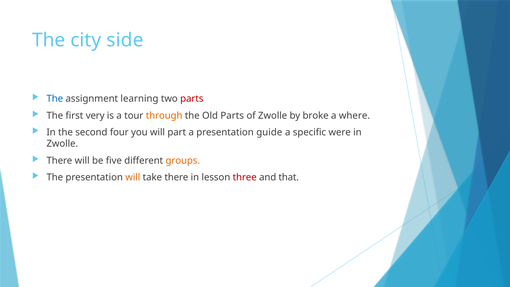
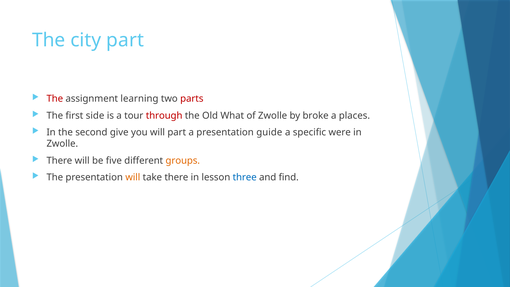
city side: side -> part
The at (55, 99) colour: blue -> red
very: very -> side
through colour: orange -> red
Old Parts: Parts -> What
where: where -> places
four: four -> give
three colour: red -> blue
that: that -> find
